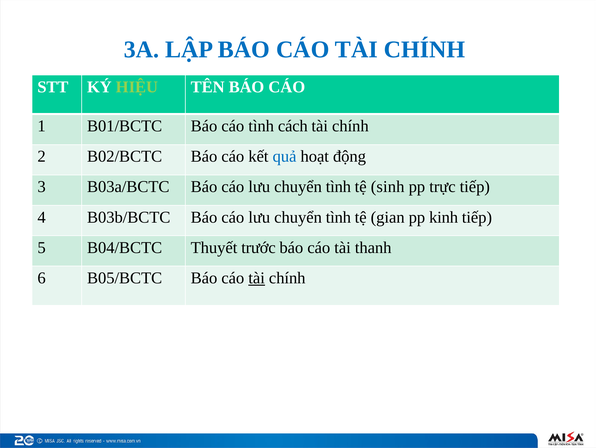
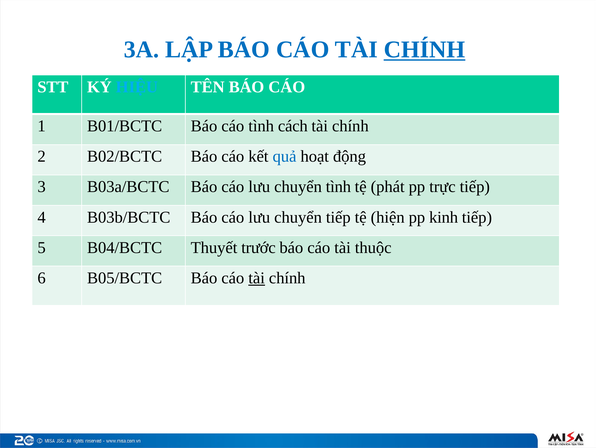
CHÍNH at (424, 49) underline: none -> present
HIỆU colour: light green -> light blue
sinh: sinh -> phát
tình at (338, 217): tình -> tiếp
gian: gian -> hiện
thanh: thanh -> thuộc
